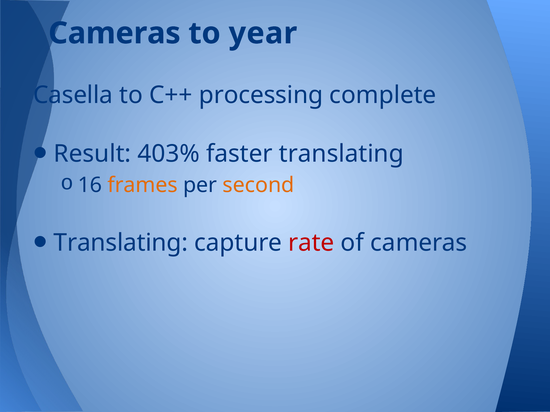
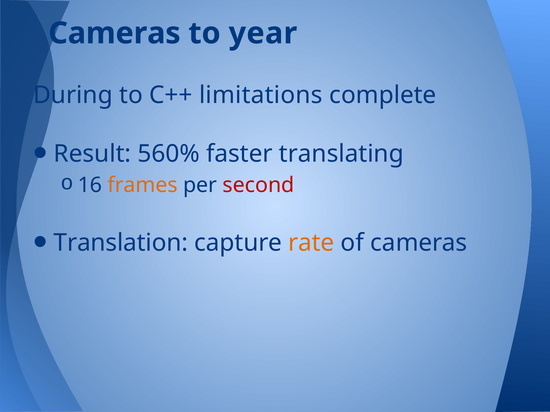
Casella: Casella -> During
processing: processing -> limitations
403%: 403% -> 560%
second colour: orange -> red
Translating at (121, 243): Translating -> Translation
rate colour: red -> orange
